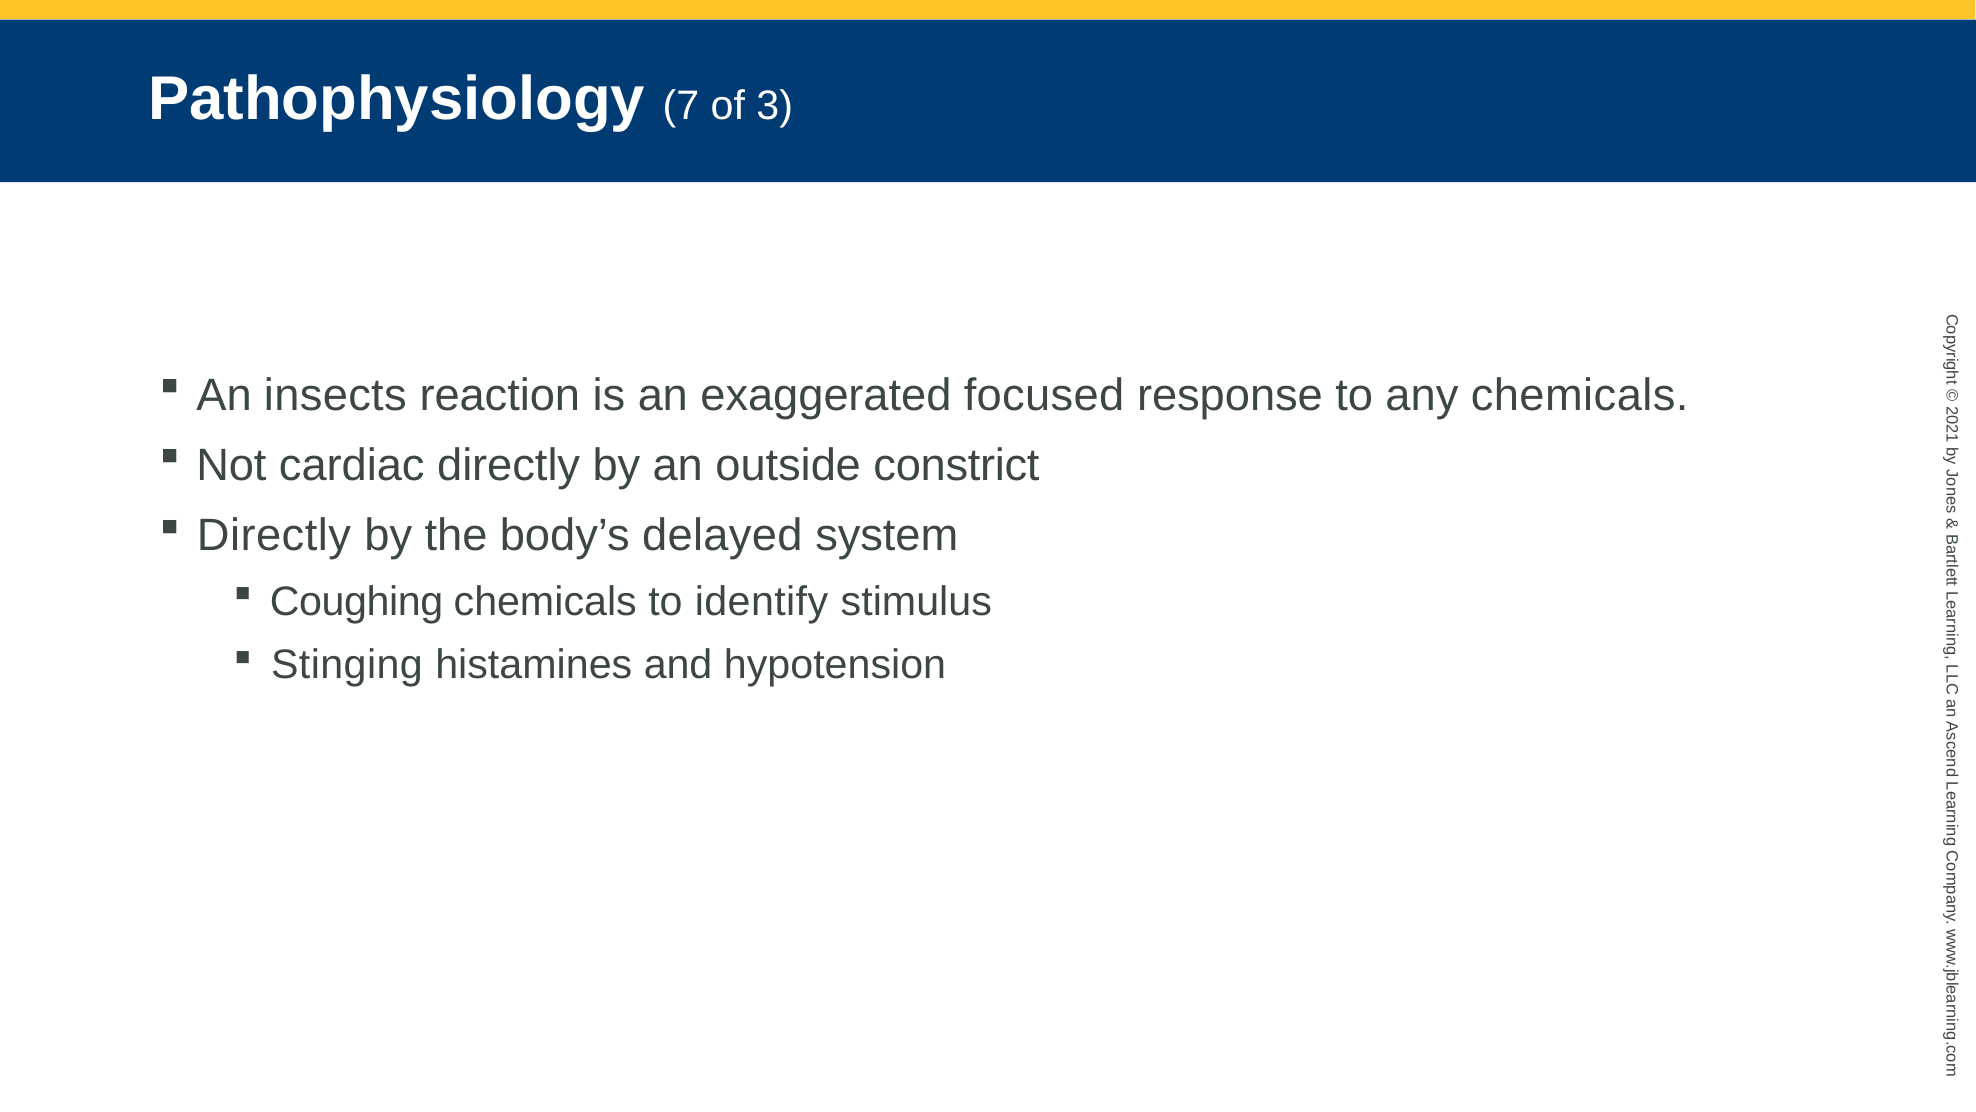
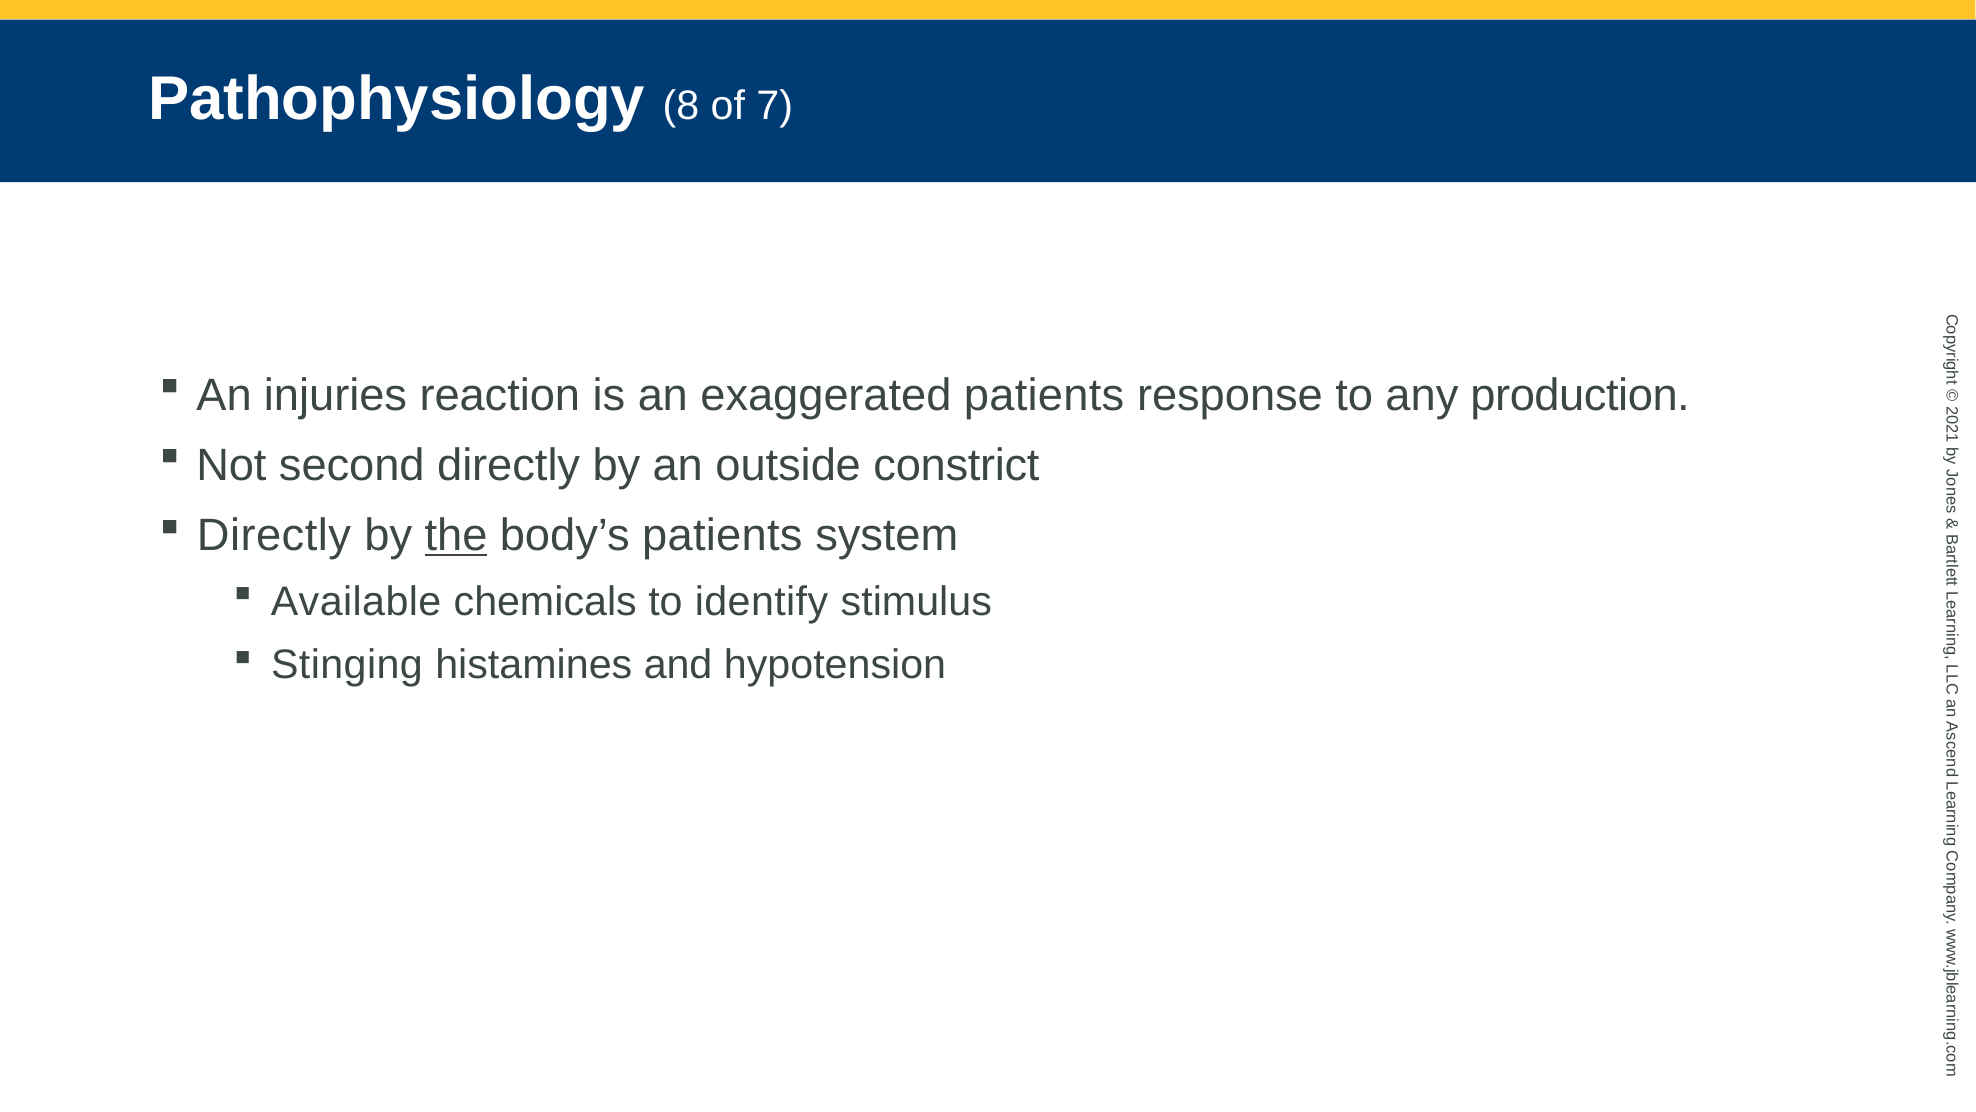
7: 7 -> 8
3: 3 -> 7
insects: insects -> injuries
exaggerated focused: focused -> patients
any chemicals: chemicals -> production
cardiac: cardiac -> second
the underline: none -> present
body’s delayed: delayed -> patients
Coughing: Coughing -> Available
